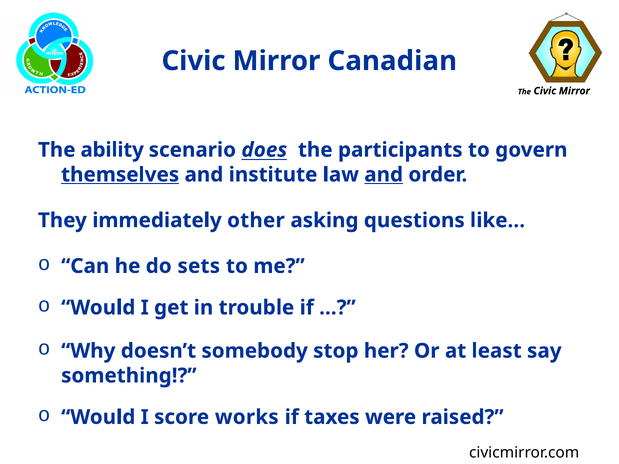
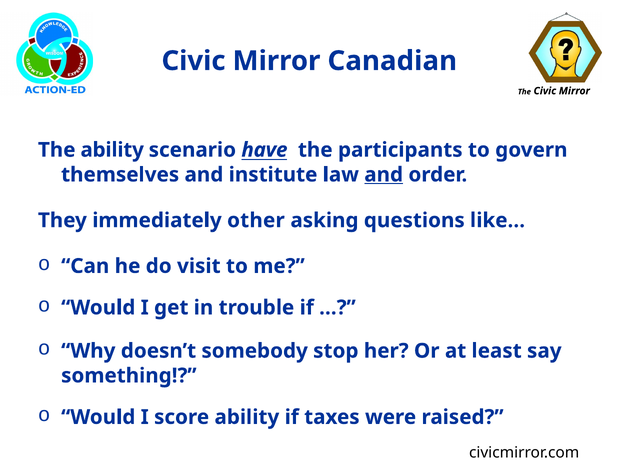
does: does -> have
themselves underline: present -> none
sets: sets -> visit
score works: works -> ability
